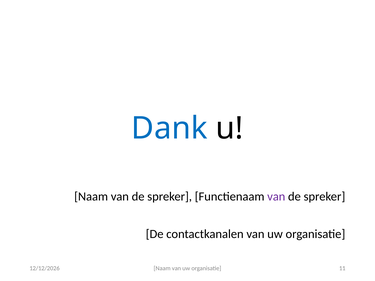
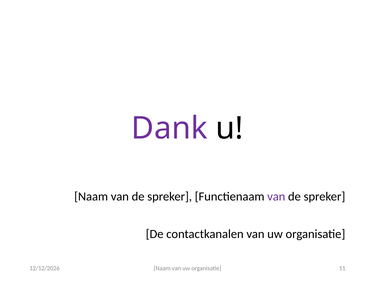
Dank colour: blue -> purple
